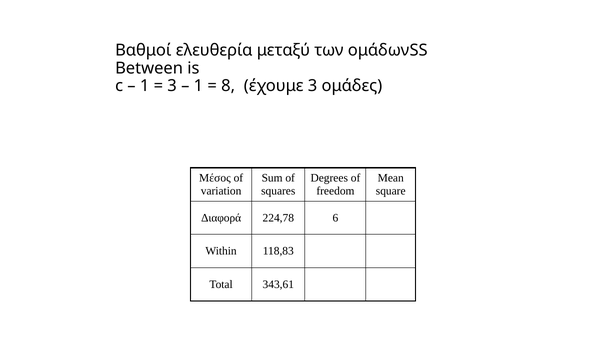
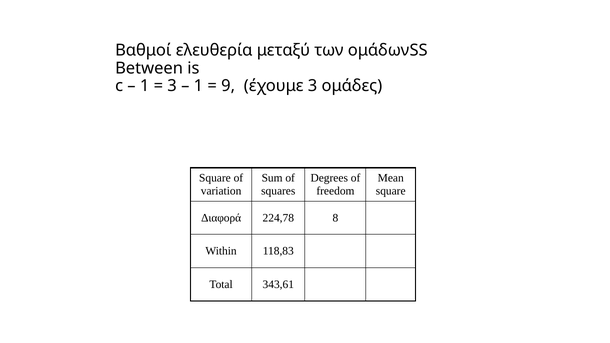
8: 8 -> 9
Μέσος at (215, 178): Μέσος -> Square
6: 6 -> 8
